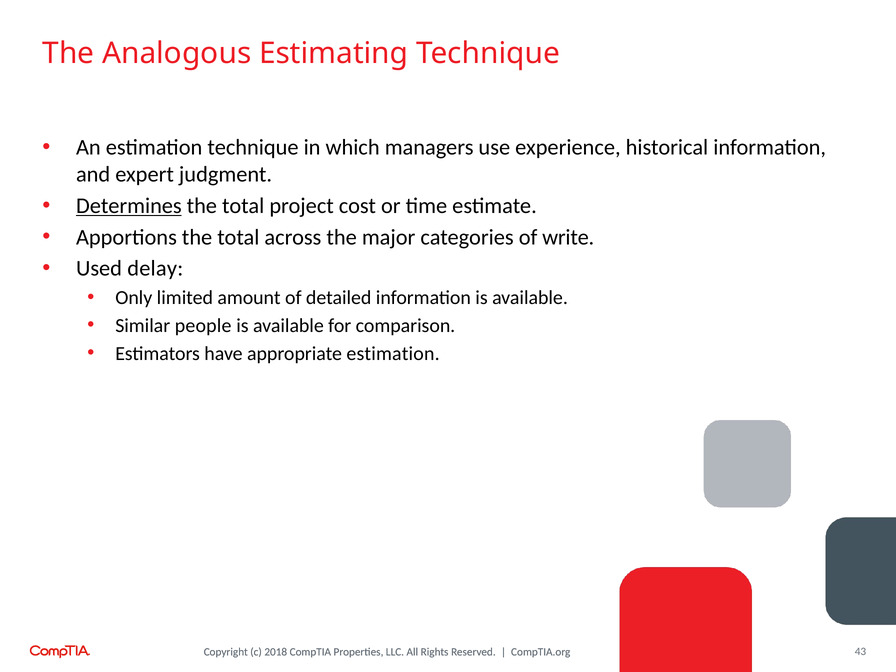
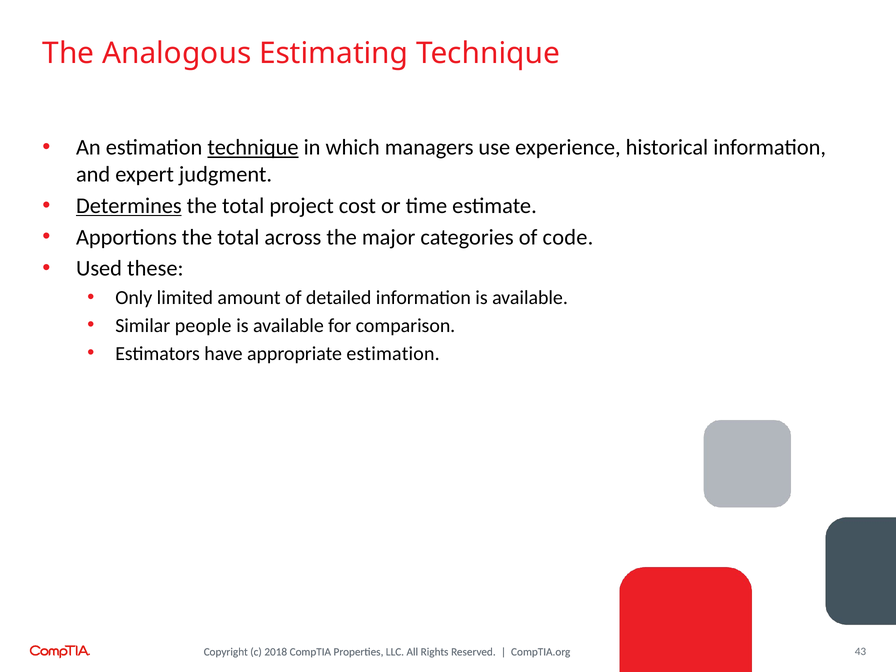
technique at (253, 148) underline: none -> present
write: write -> code
delay: delay -> these
